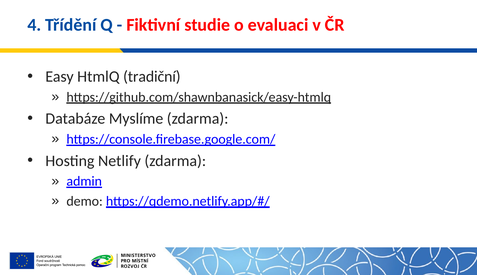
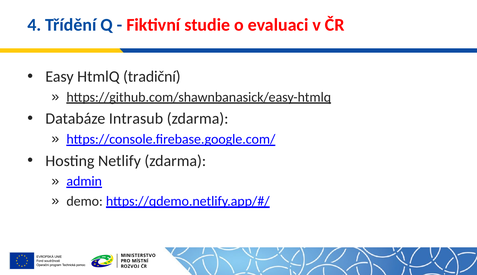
Myslíme: Myslíme -> Intrasub
